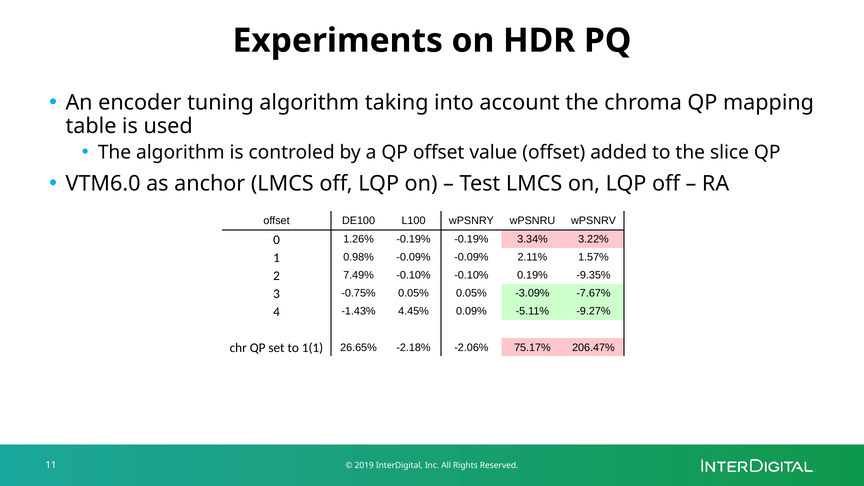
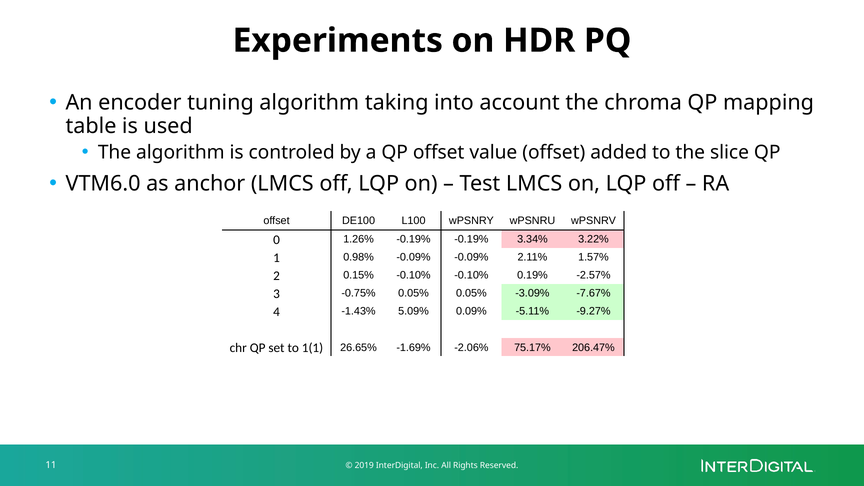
7.49%: 7.49% -> 0.15%
-9.35%: -9.35% -> -2.57%
4.45%: 4.45% -> 5.09%
-2.18%: -2.18% -> -1.69%
